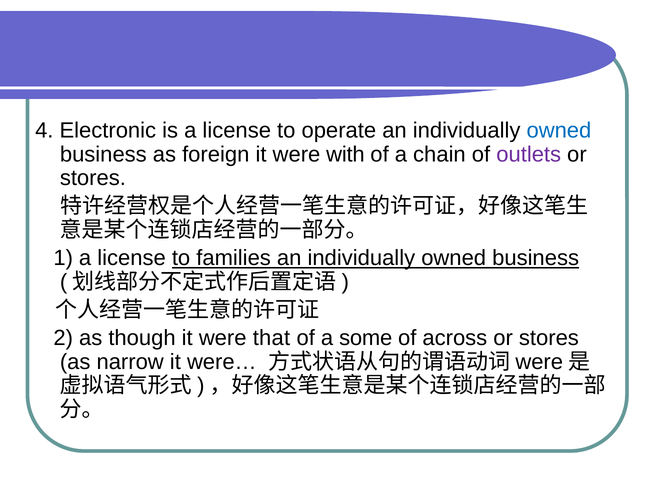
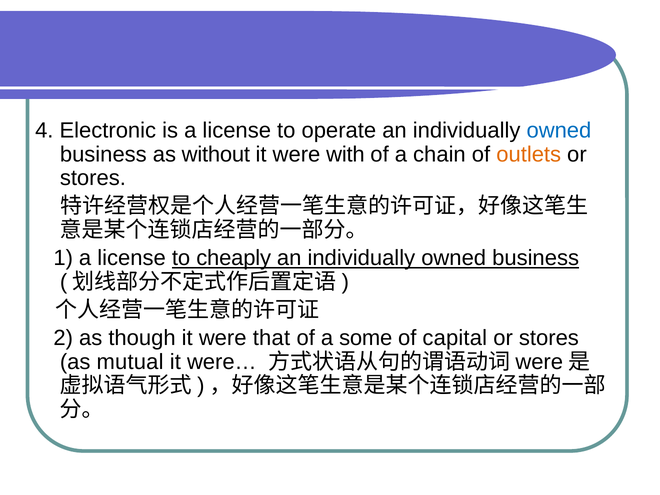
foreign: foreign -> without
outlets colour: purple -> orange
families: families -> cheaply
across: across -> capital
narrow: narrow -> mutual
